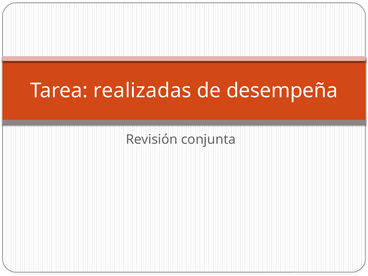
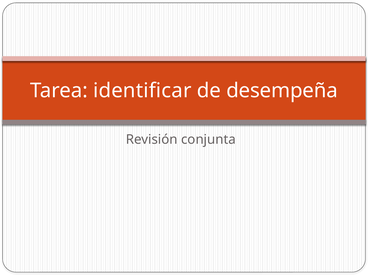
realizadas: realizadas -> identificar
